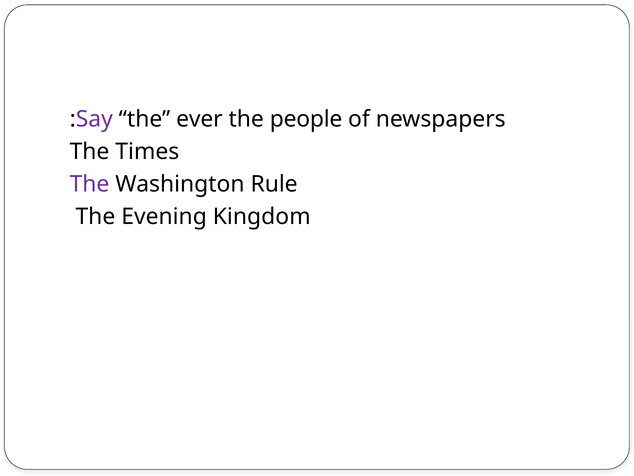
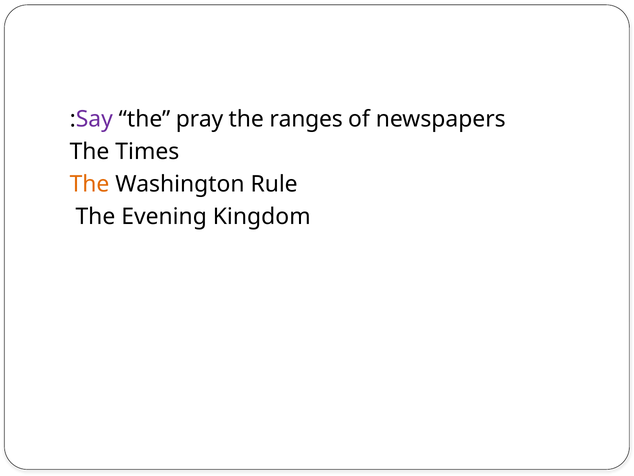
ever: ever -> pray
people: people -> ranges
The at (90, 184) colour: purple -> orange
